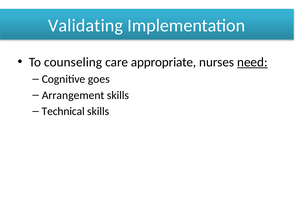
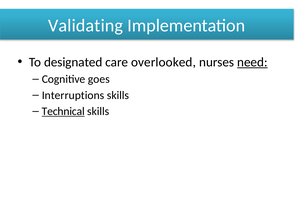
counseling: counseling -> designated
appropriate: appropriate -> overlooked
Arrangement: Arrangement -> Interruptions
Technical underline: none -> present
